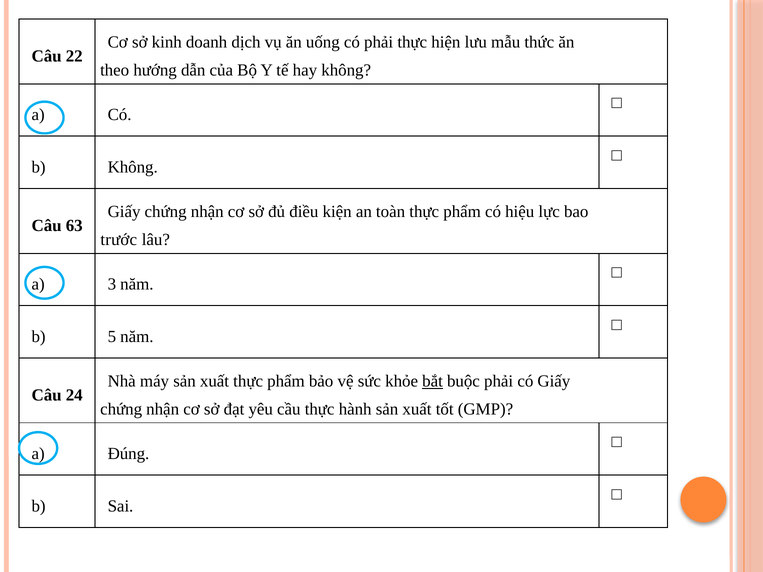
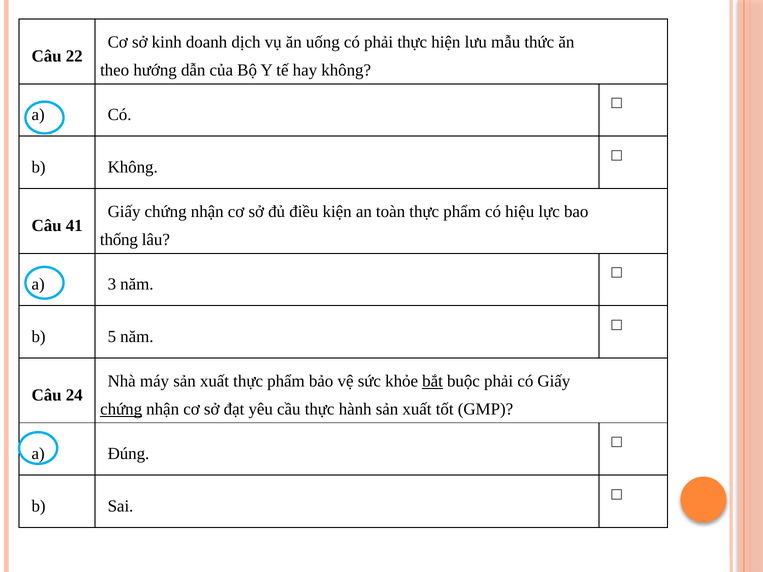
63: 63 -> 41
trước: trước -> thống
chứng at (121, 410) underline: none -> present
